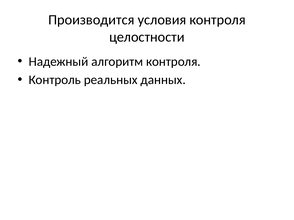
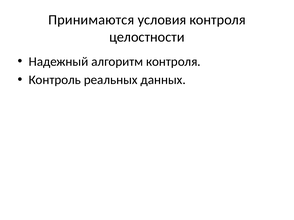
Производится: Производится -> Принимаются
